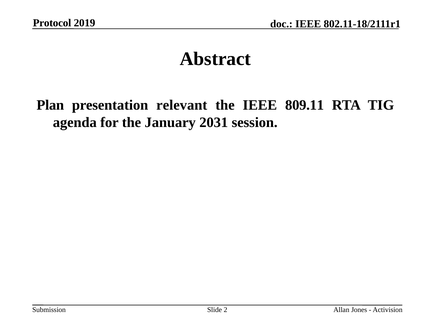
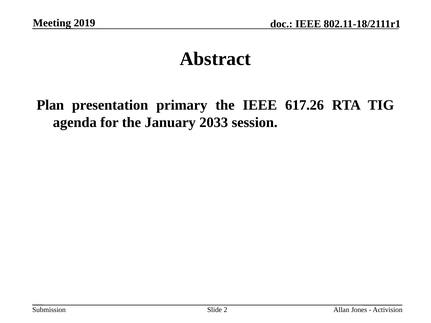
Protocol: Protocol -> Meeting
relevant: relevant -> primary
809.11: 809.11 -> 617.26
2031: 2031 -> 2033
